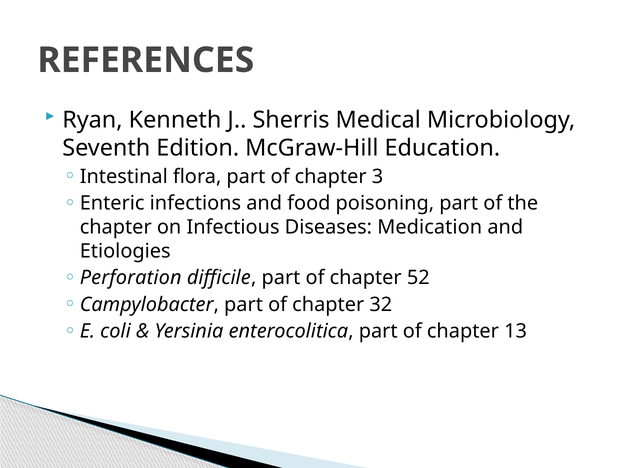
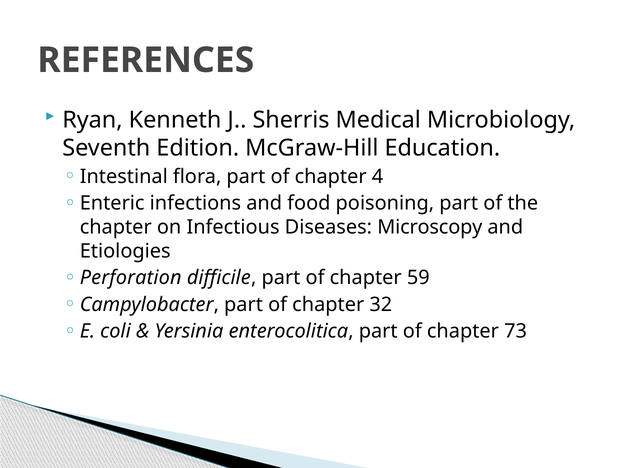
3: 3 -> 4
Medication: Medication -> Microscopy
52: 52 -> 59
13: 13 -> 73
